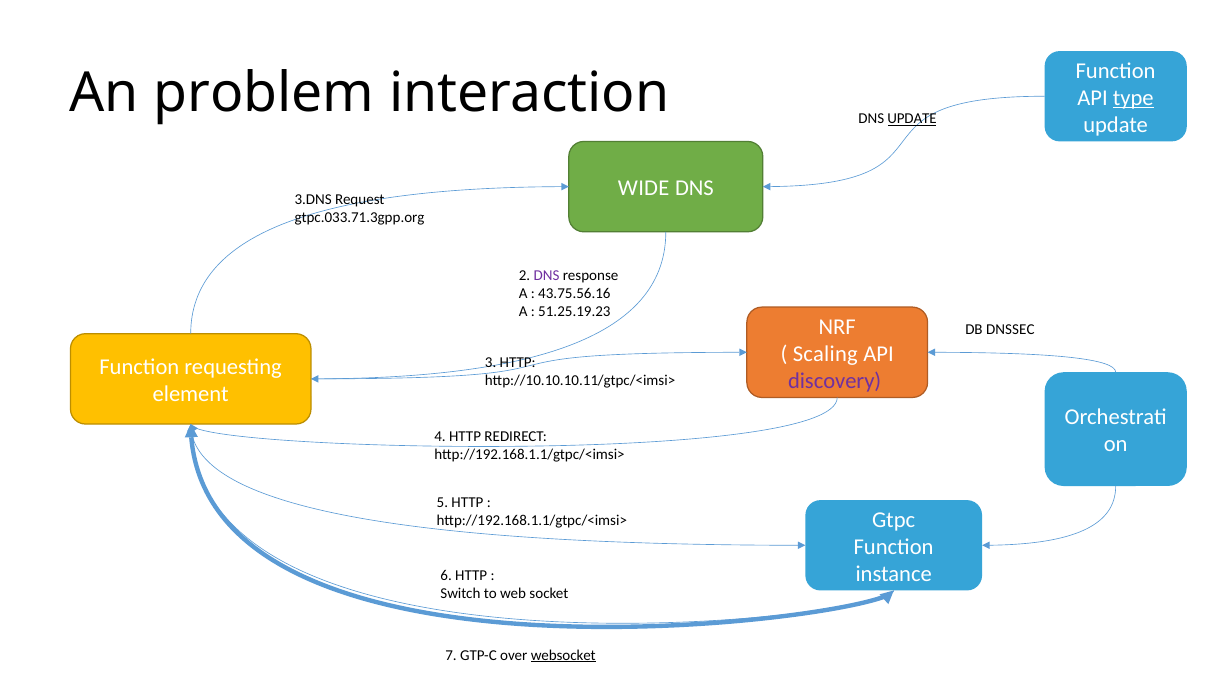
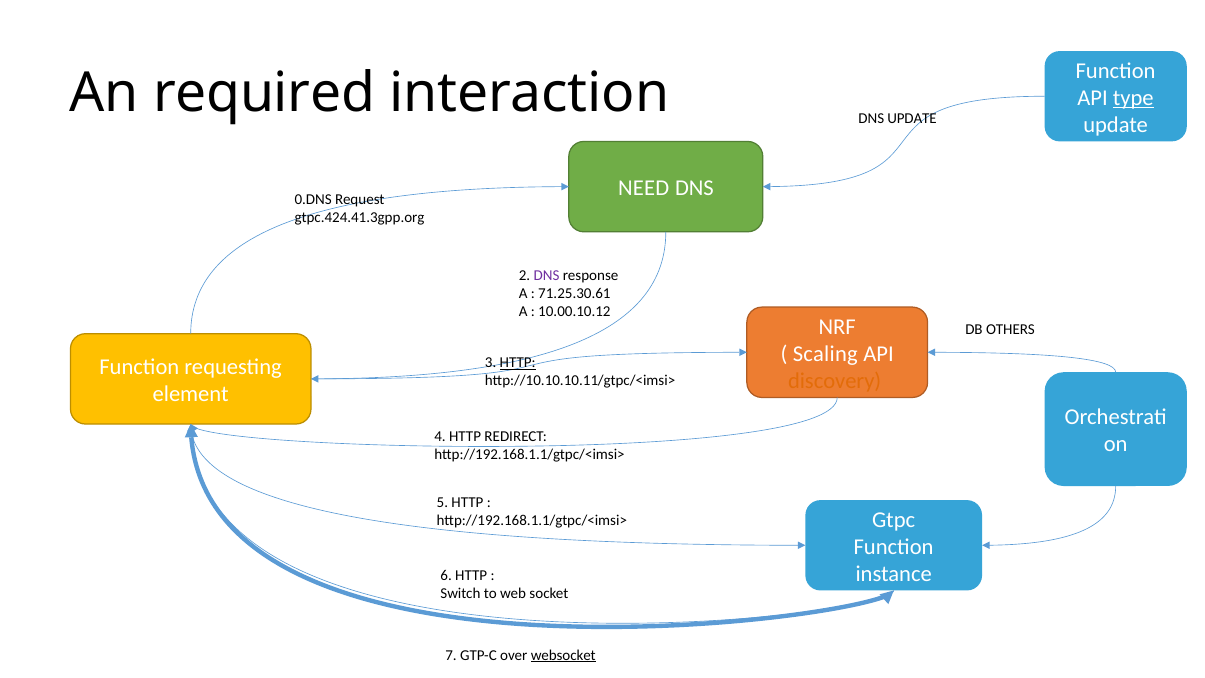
problem: problem -> required
UPDATE at (912, 118) underline: present -> none
WIDE: WIDE -> NEED
3.DNS: 3.DNS -> 0.DNS
gtpc.033.71.3gpp.org: gtpc.033.71.3gpp.org -> gtpc.424.41.3gpp.org
43.75.56.16: 43.75.56.16 -> 71.25.30.61
51.25.19.23: 51.25.19.23 -> 10.00.10.12
DNSSEC: DNSSEC -> OTHERS
HTTP at (518, 363) underline: none -> present
discovery colour: purple -> orange
